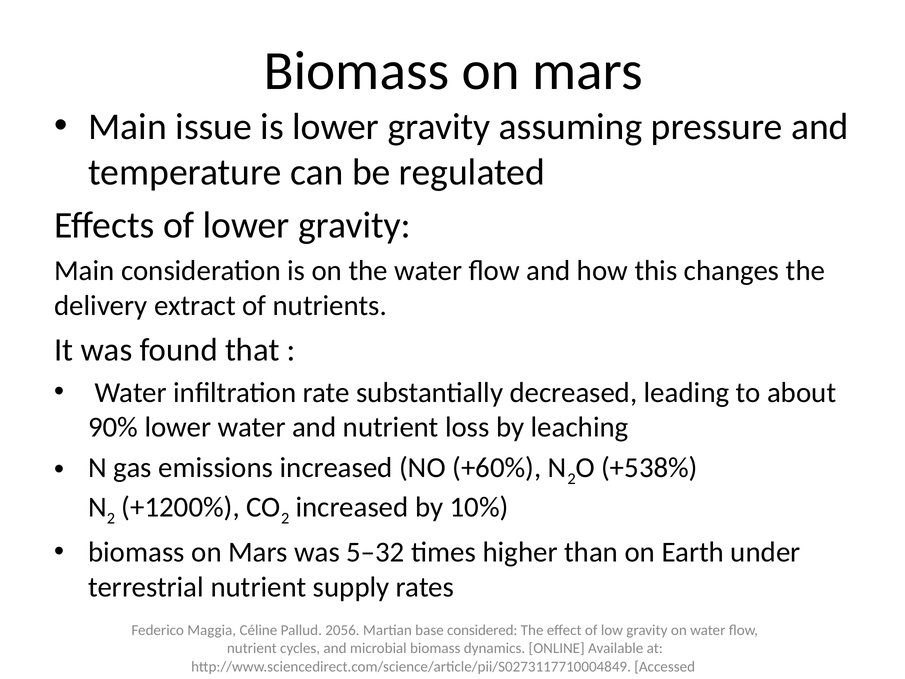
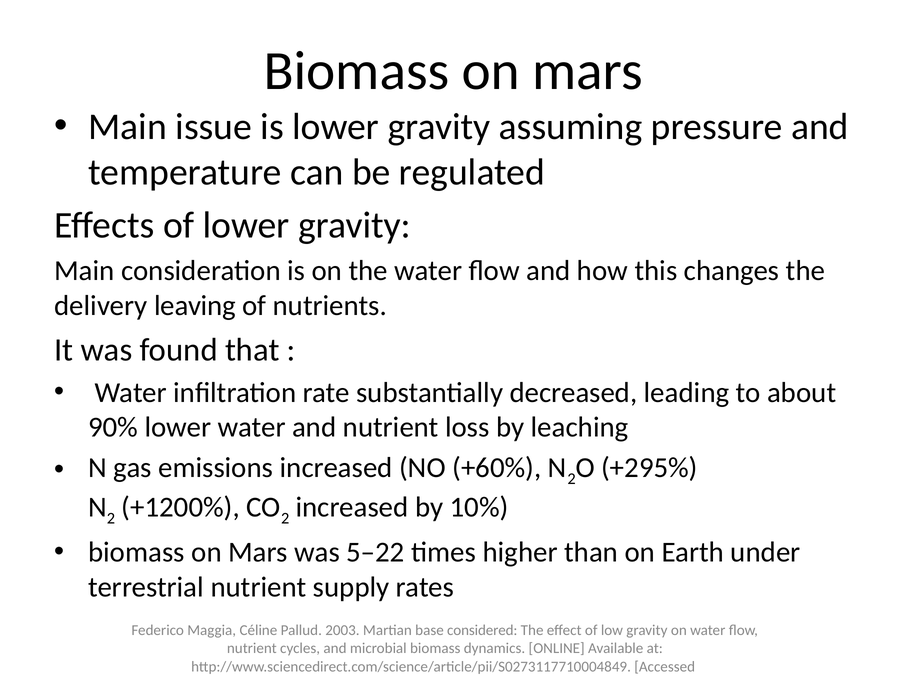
extract: extract -> leaving
+538%: +538% -> +295%
5–32: 5–32 -> 5–22
2056: 2056 -> 2003
